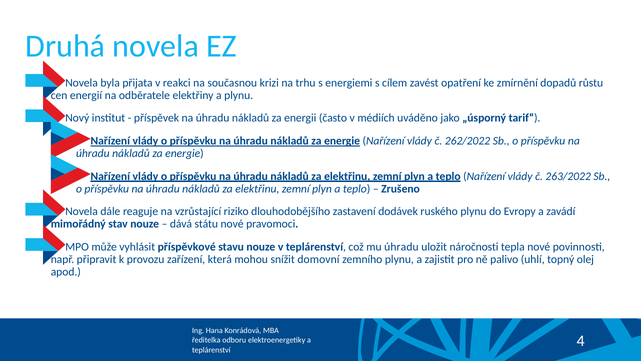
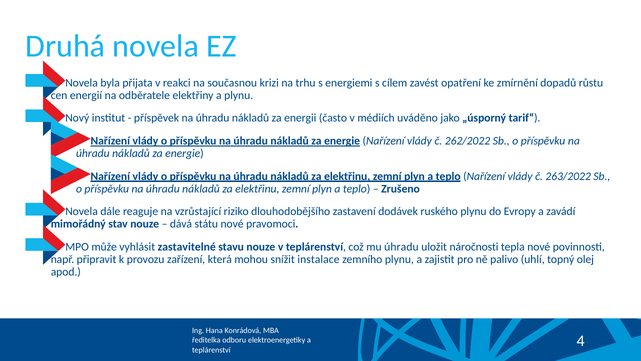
příspěvkové: příspěvkové -> zastavitelné
domovní: domovní -> instalace
